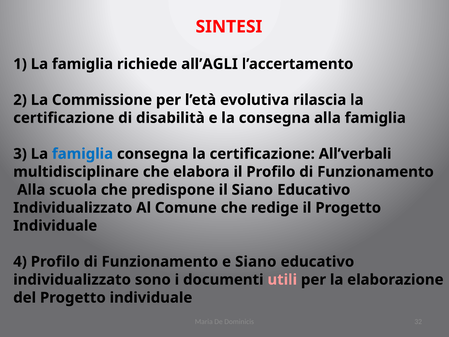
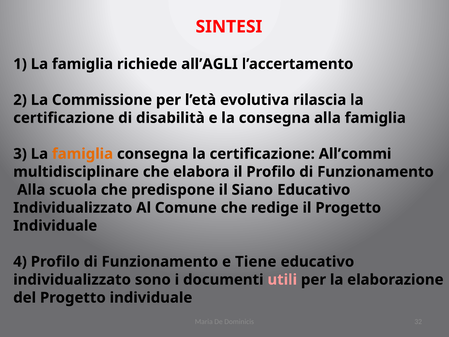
famiglia at (82, 154) colour: blue -> orange
All’verbali: All’verbali -> All’commi
e Siano: Siano -> Tiene
